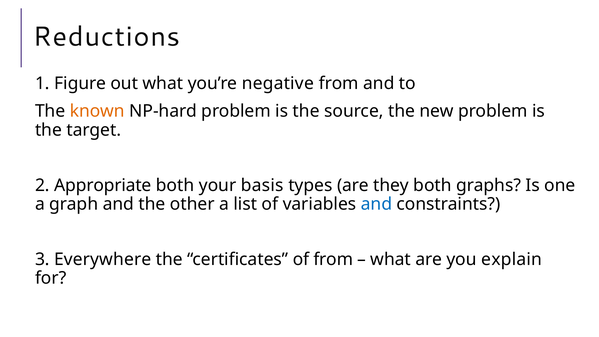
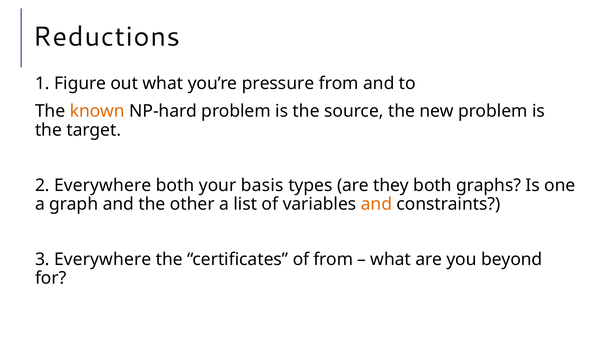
negative: negative -> pressure
2 Appropriate: Appropriate -> Everywhere
and at (376, 204) colour: blue -> orange
explain: explain -> beyond
